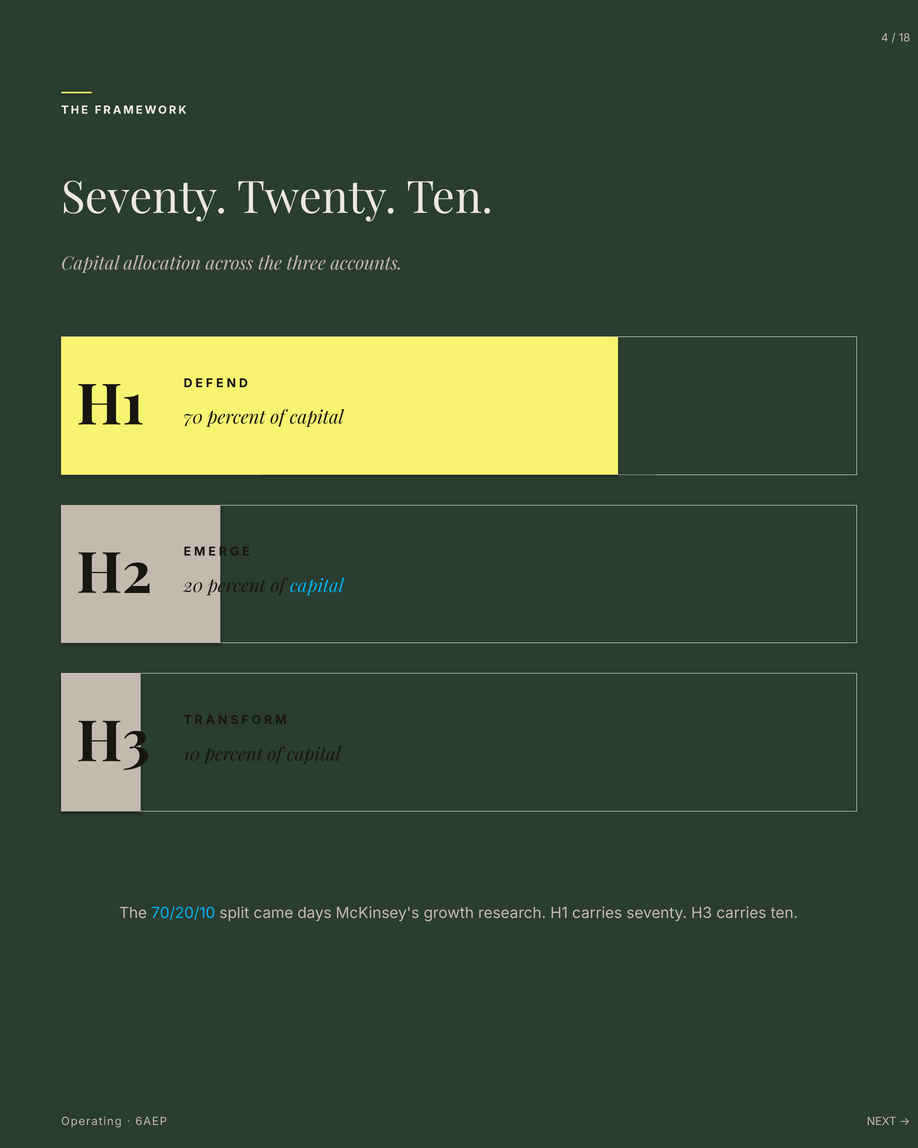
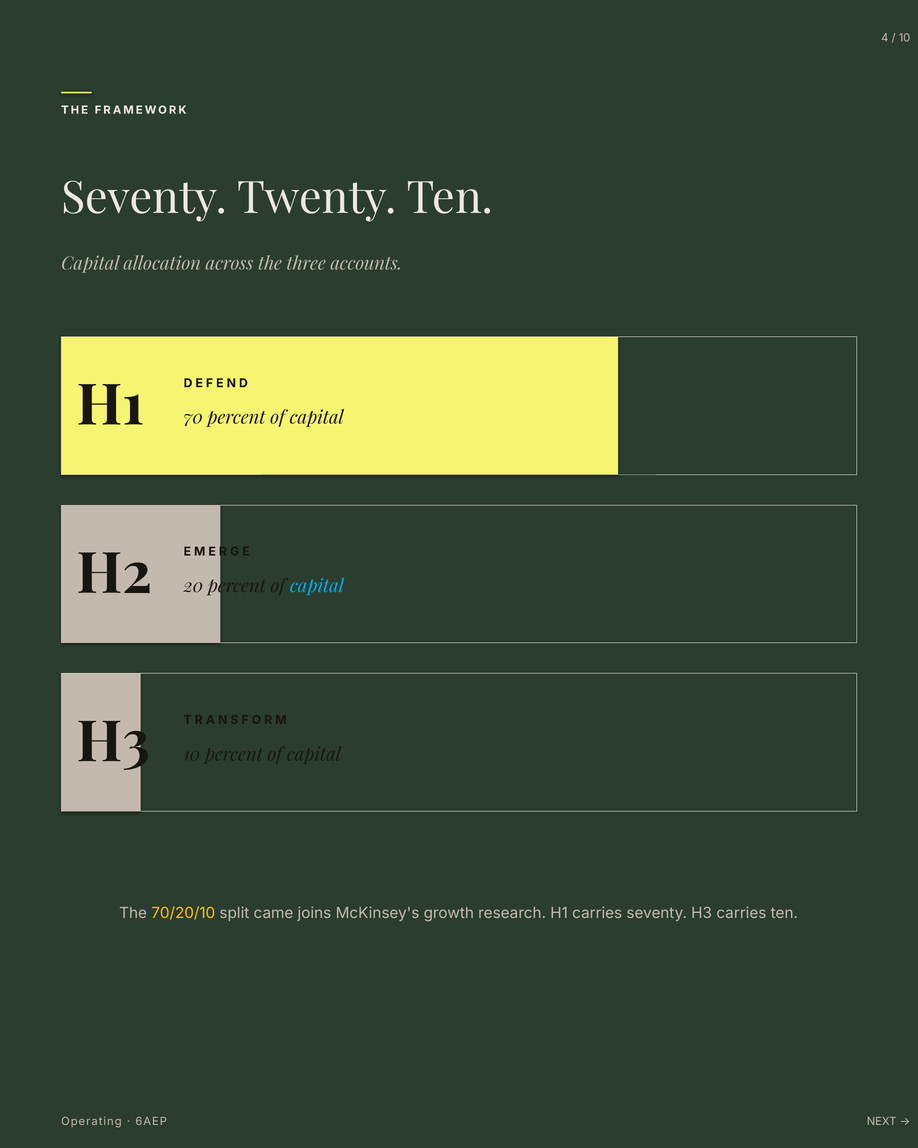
18 at (905, 38): 18 -> 10
70/20/10 colour: light blue -> yellow
days: days -> joins
